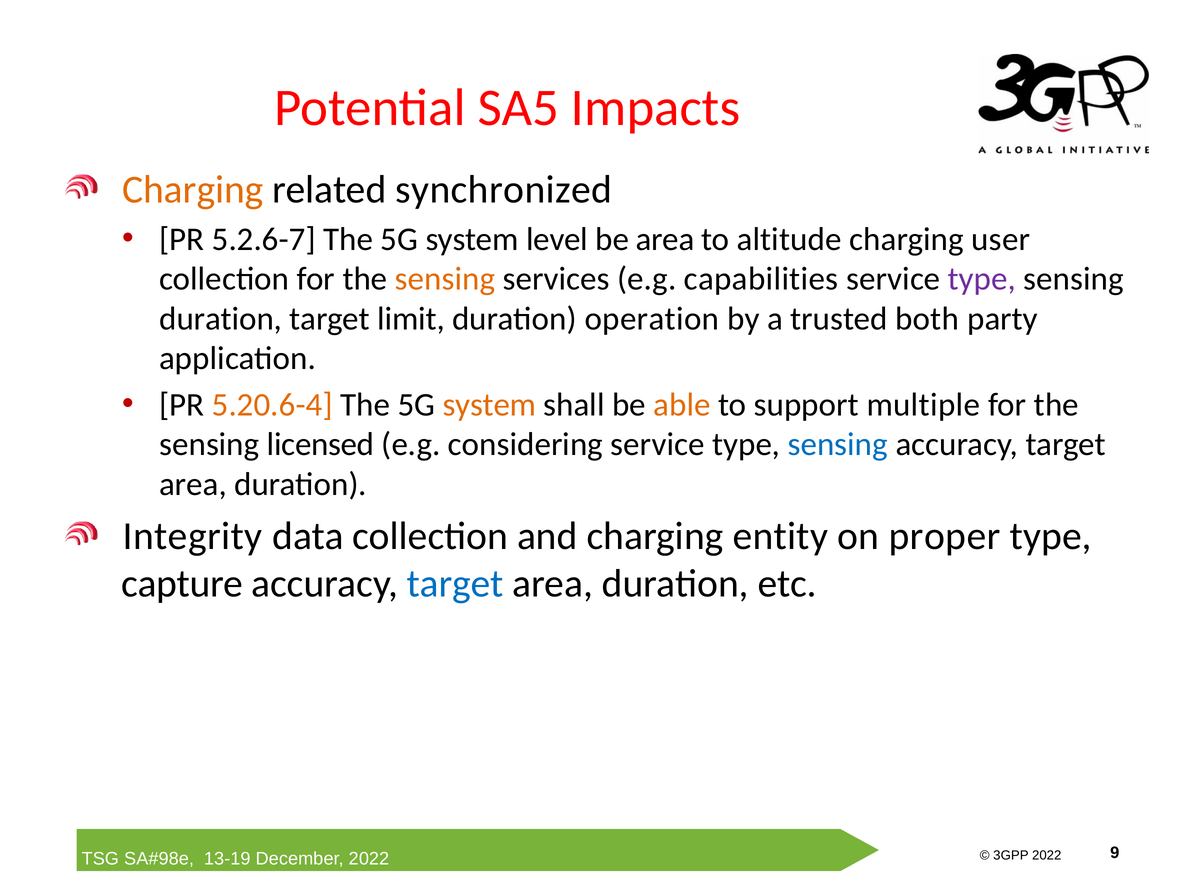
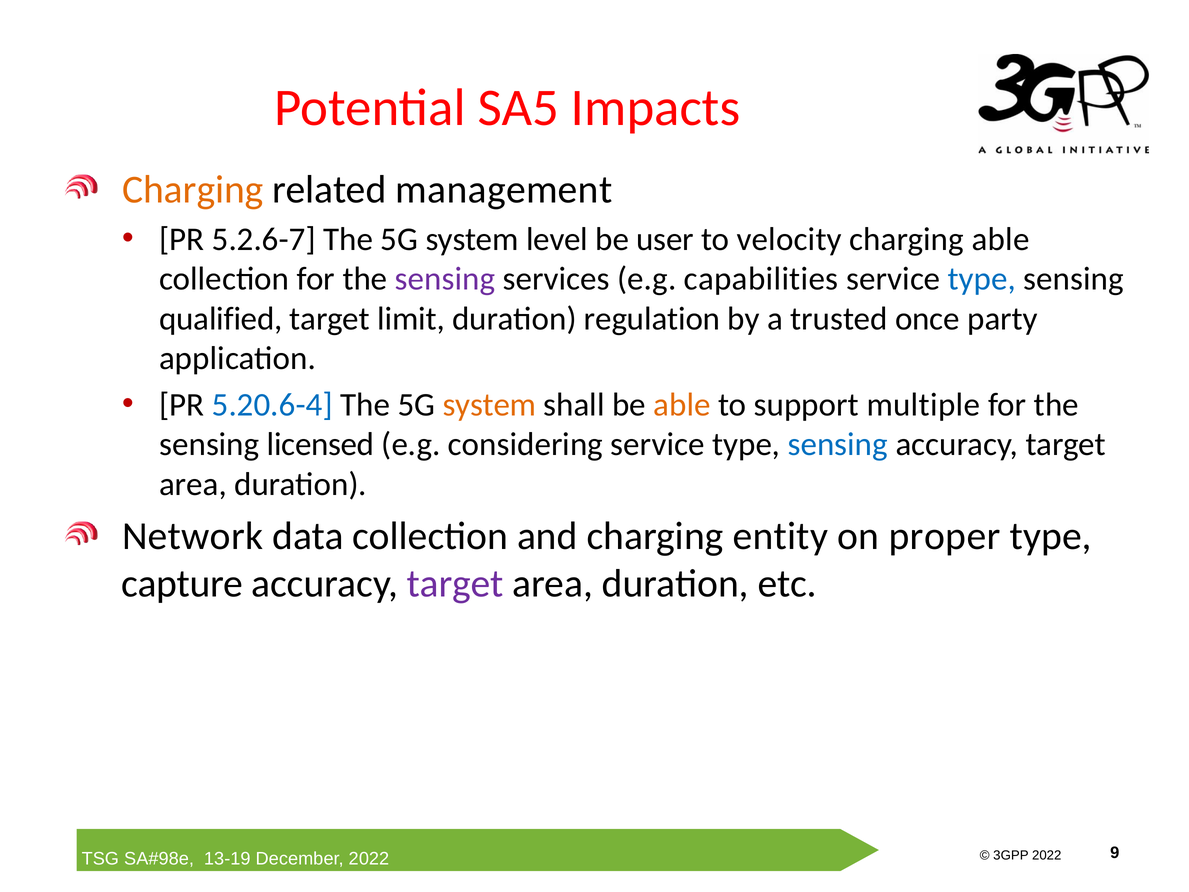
synchronized: synchronized -> management
be area: area -> user
altitude: altitude -> velocity
charging user: user -> able
sensing at (445, 279) colour: orange -> purple
type at (982, 279) colour: purple -> blue
duration at (221, 319): duration -> qualified
operation: operation -> regulation
both: both -> once
5.20.6-4 colour: orange -> blue
Integrity: Integrity -> Network
target at (455, 584) colour: blue -> purple
